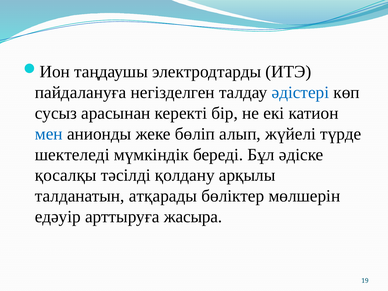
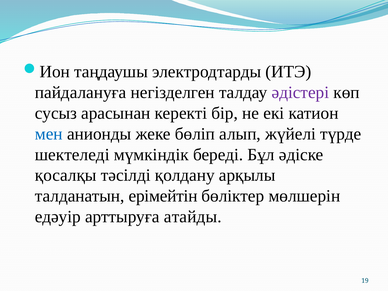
әдістері colour: blue -> purple
атқарады: атқарады -> ерімейтін
жасыра: жасыра -> атайды
